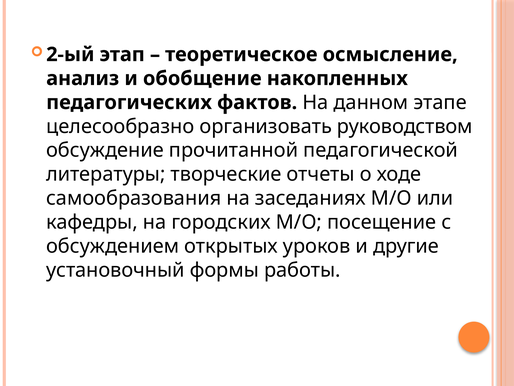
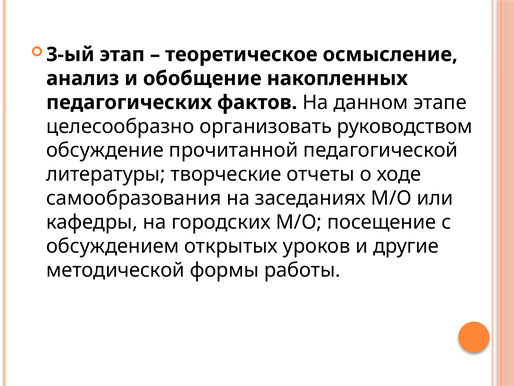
2-ый: 2-ый -> 3-ый
установочный: установочный -> методической
